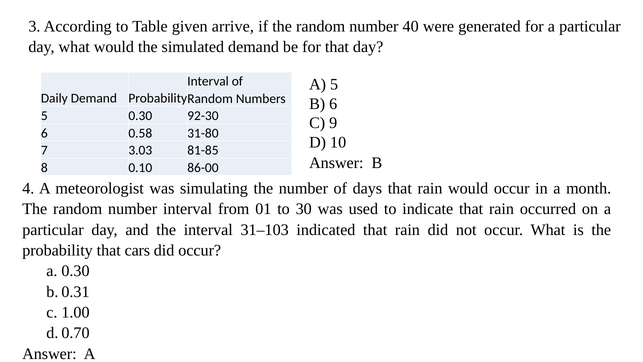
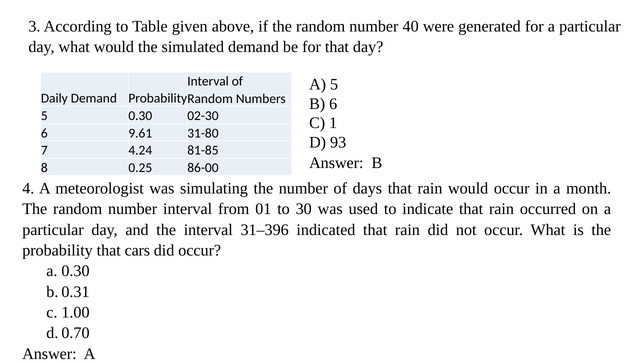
arrive: arrive -> above
92-30: 92-30 -> 02-30
9: 9 -> 1
0.58: 0.58 -> 9.61
10: 10 -> 93
3.03: 3.03 -> 4.24
0.10: 0.10 -> 0.25
31–103: 31–103 -> 31–396
